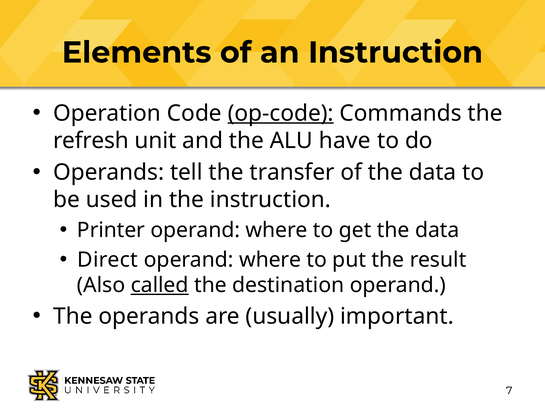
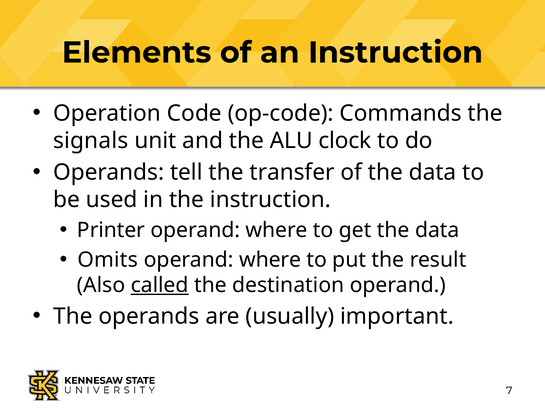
op-code underline: present -> none
refresh: refresh -> signals
have: have -> clock
Direct: Direct -> Omits
